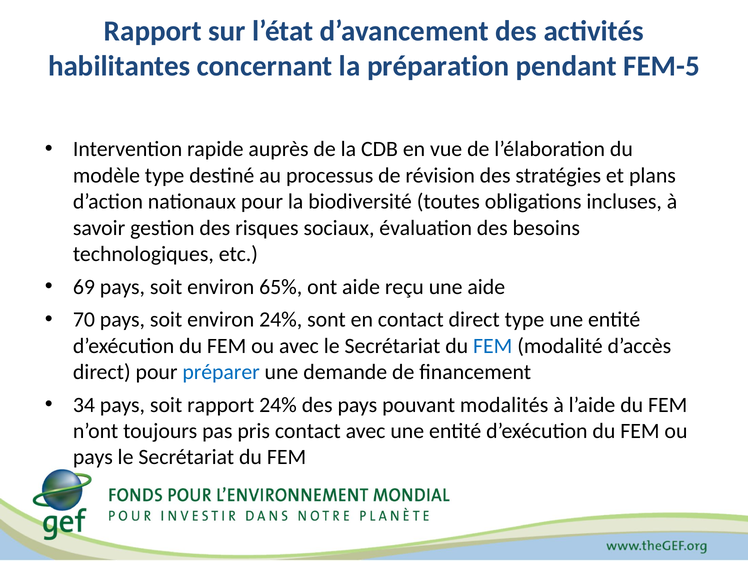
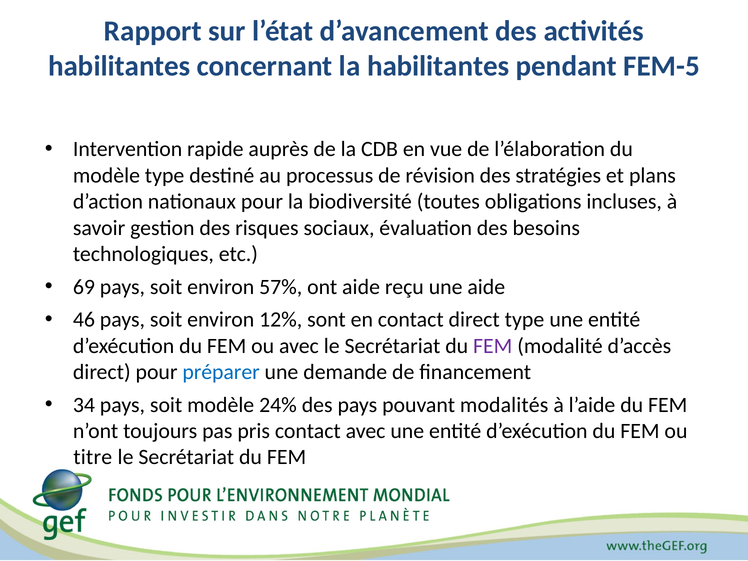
la préparation: préparation -> habilitantes
65%: 65% -> 57%
70: 70 -> 46
environ 24%: 24% -> 12%
FEM at (493, 346) colour: blue -> purple
soit rapport: rapport -> modèle
pays at (93, 457): pays -> titre
